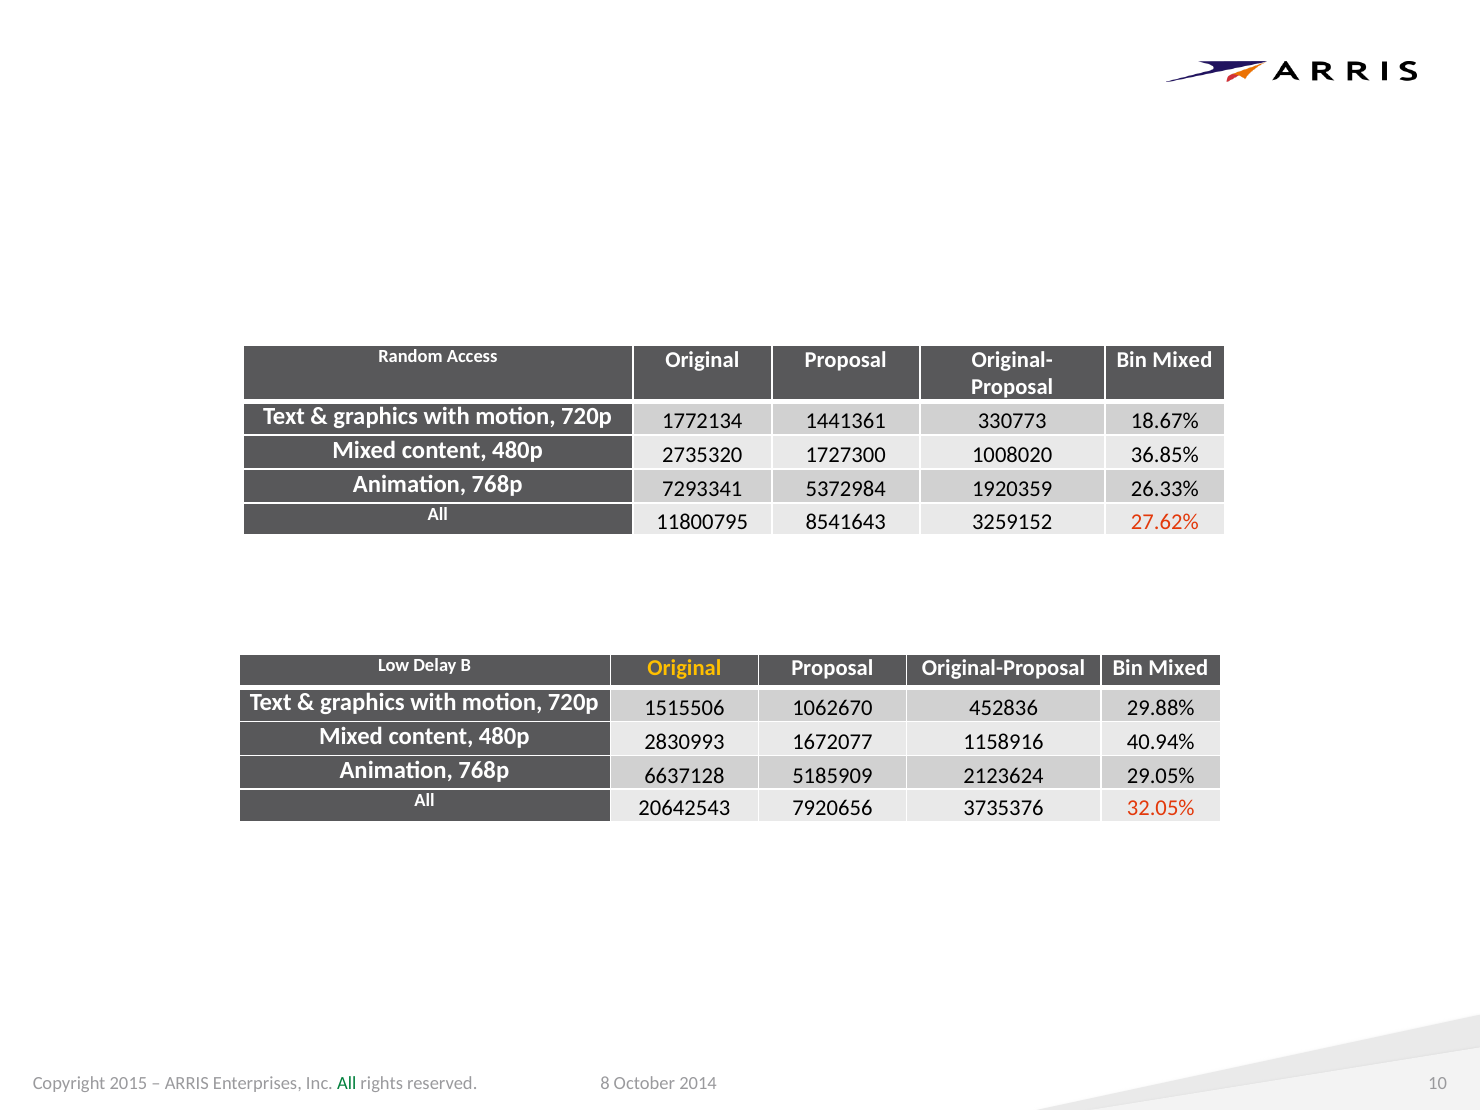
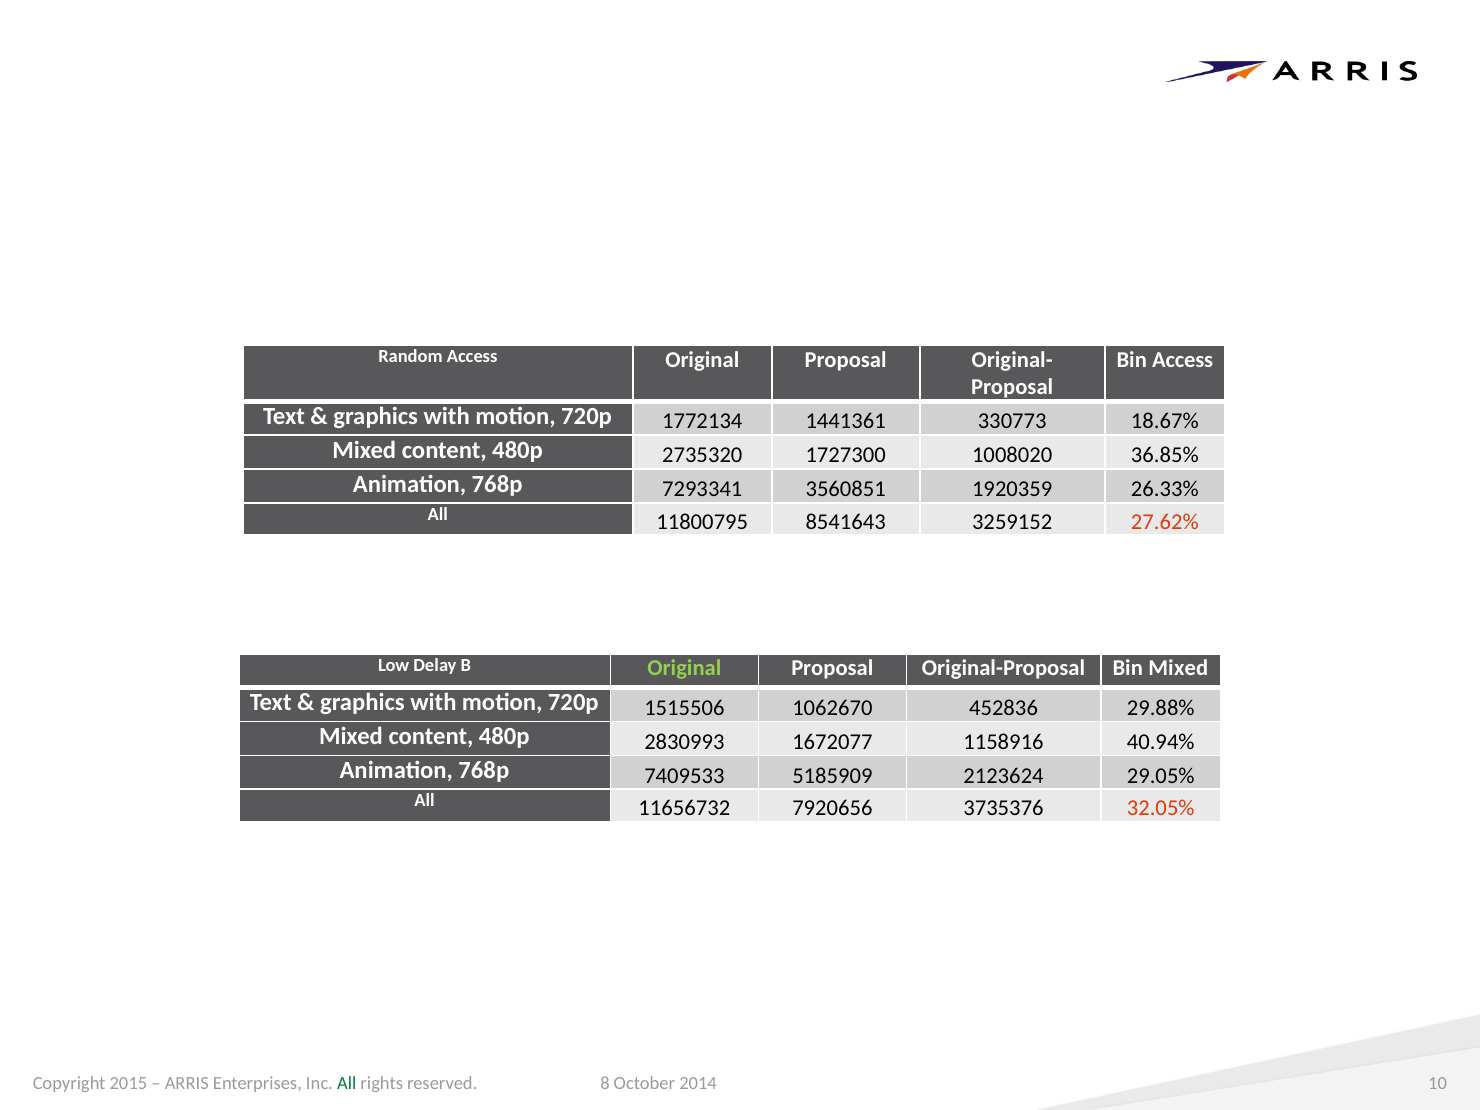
Mixed at (1182, 360): Mixed -> Access
5372984: 5372984 -> 3560851
Original at (684, 668) colour: yellow -> light green
6637128: 6637128 -> 7409533
20642543: 20642543 -> 11656732
